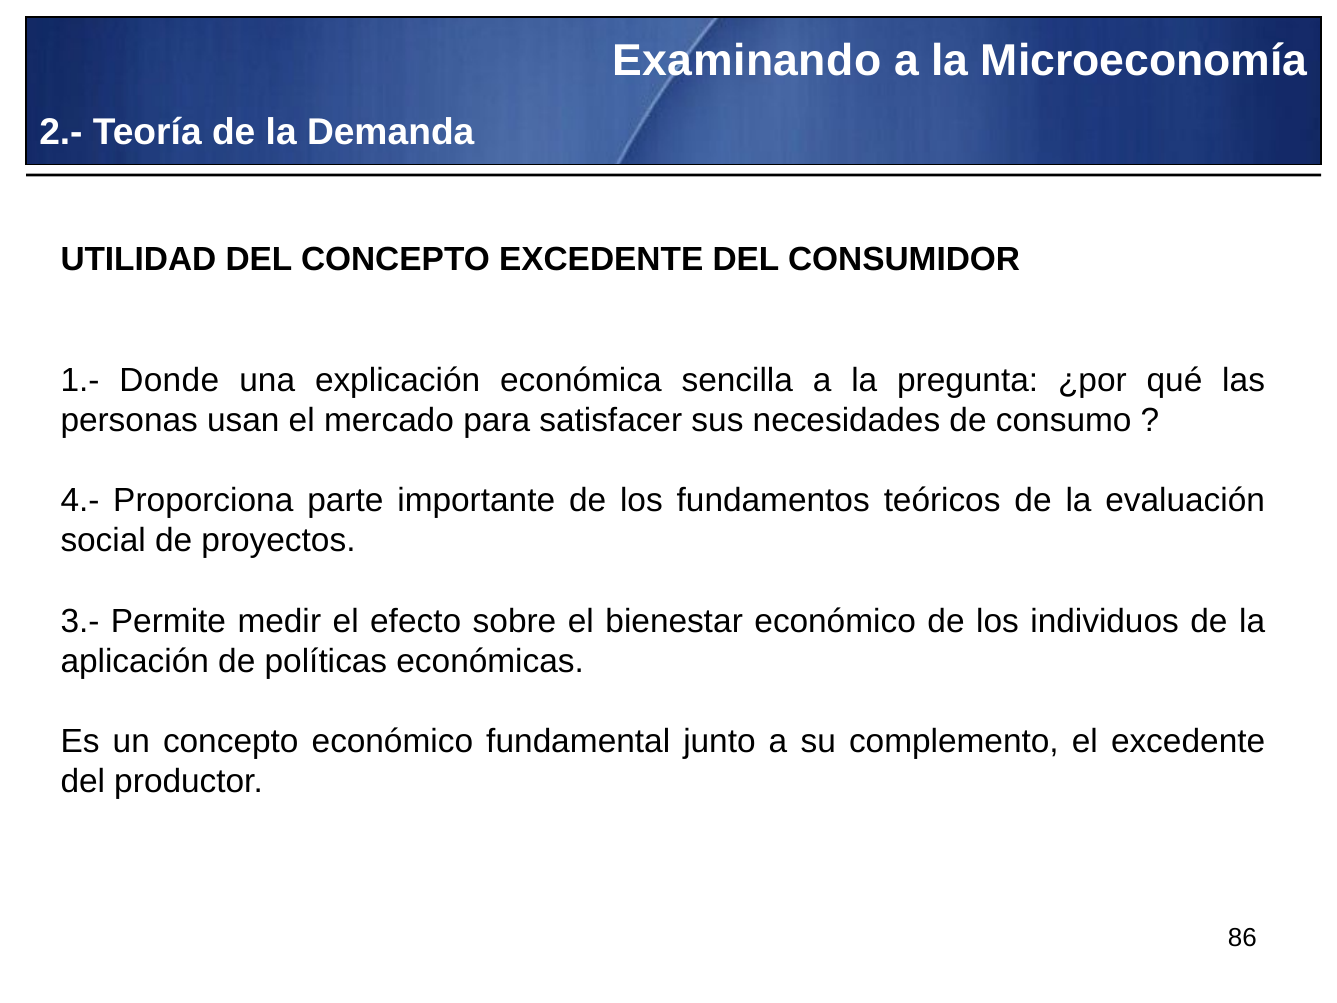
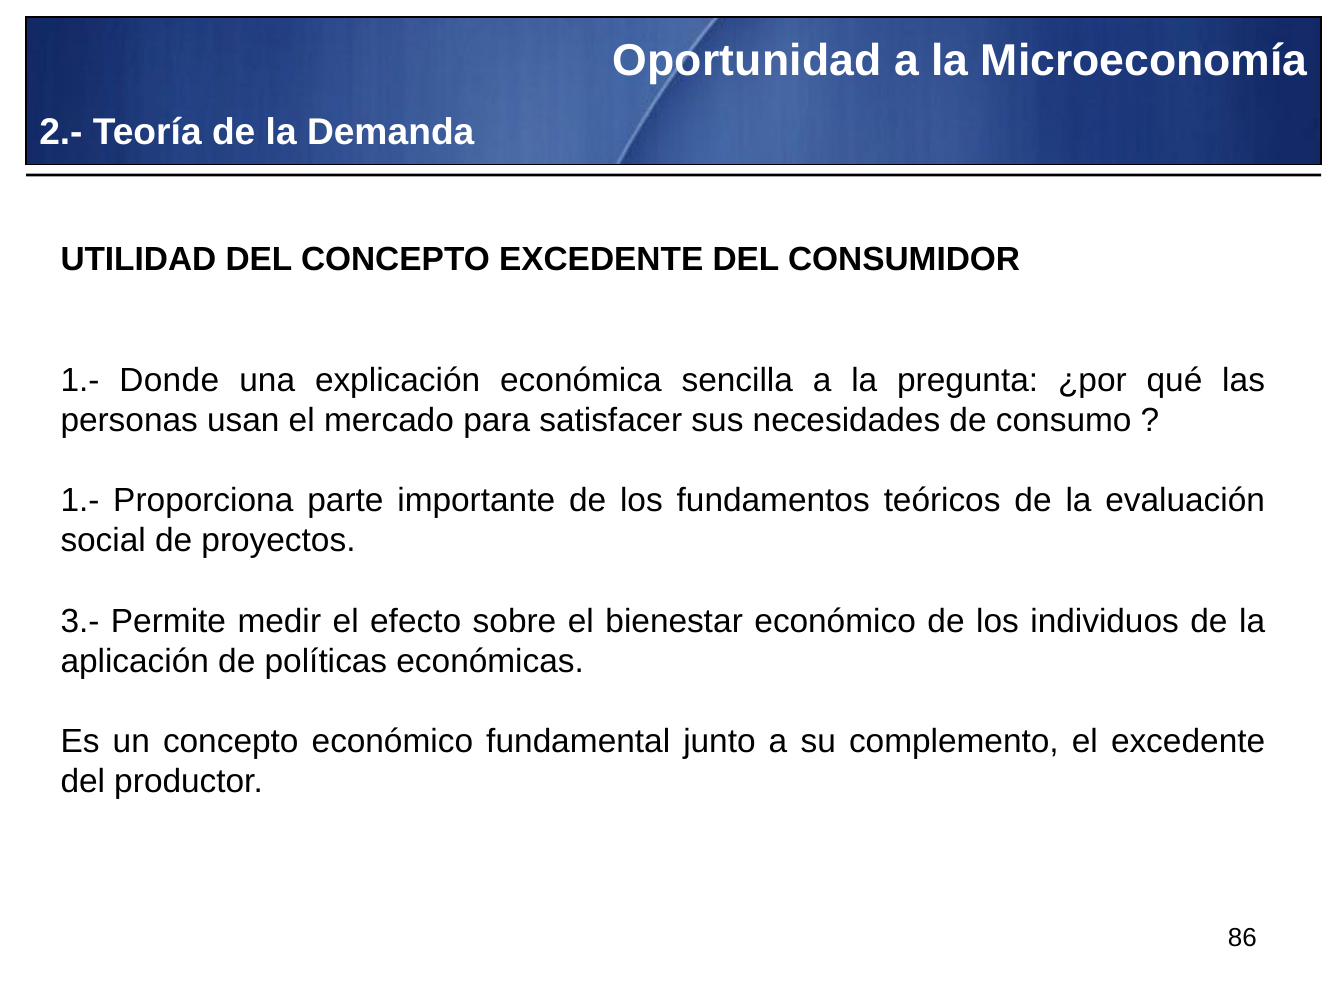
Examinando: Examinando -> Oportunidad
4.- at (80, 501): 4.- -> 1.-
